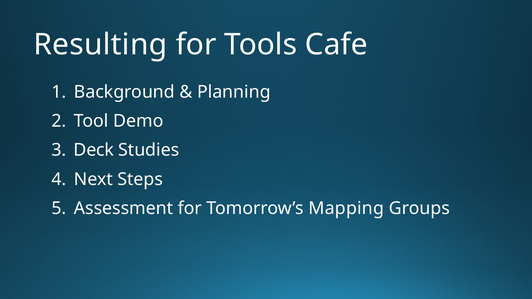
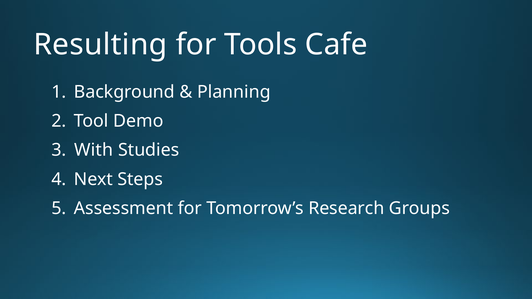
Deck: Deck -> With
Mapping: Mapping -> Research
